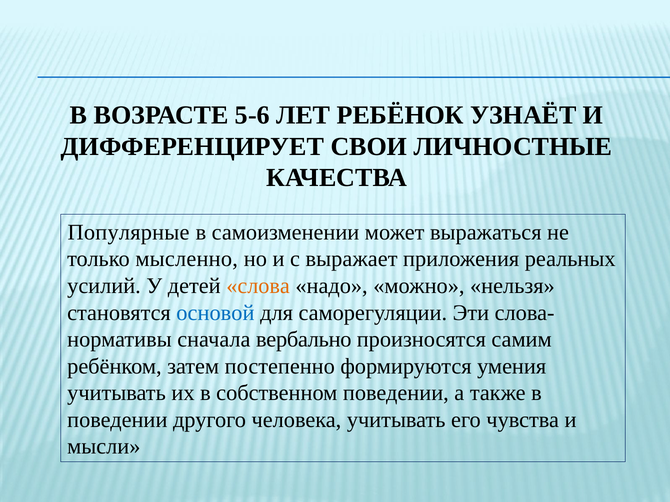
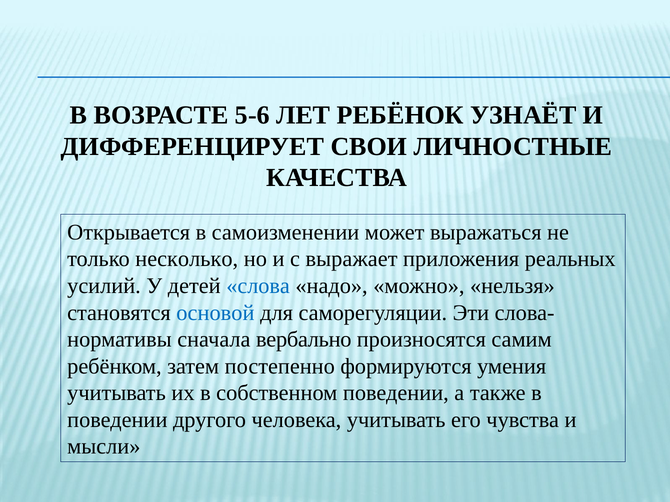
Популярные: Популярные -> Открывается
мысленно: мысленно -> несколько
слова colour: orange -> blue
